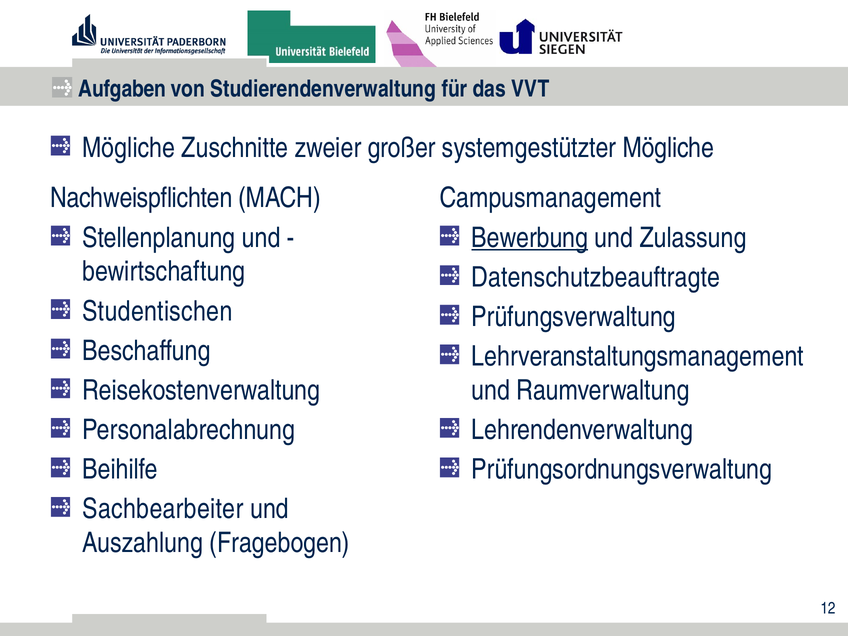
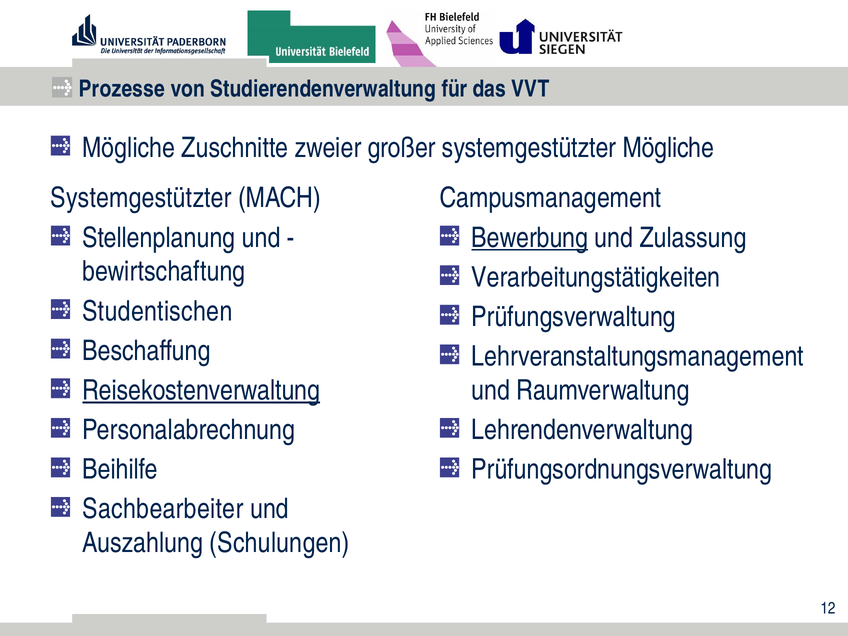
Aufgaben: Aufgaben -> Prozesse
Nachweispflichten at (141, 198): Nachweispflichten -> Systemgestützter
Datenschutzbeauftragte: Datenschutzbeauftragte -> Verarbeitungstätigkeiten
Reisekostenverwaltung underline: none -> present
Fragebogen: Fragebogen -> Schulungen
